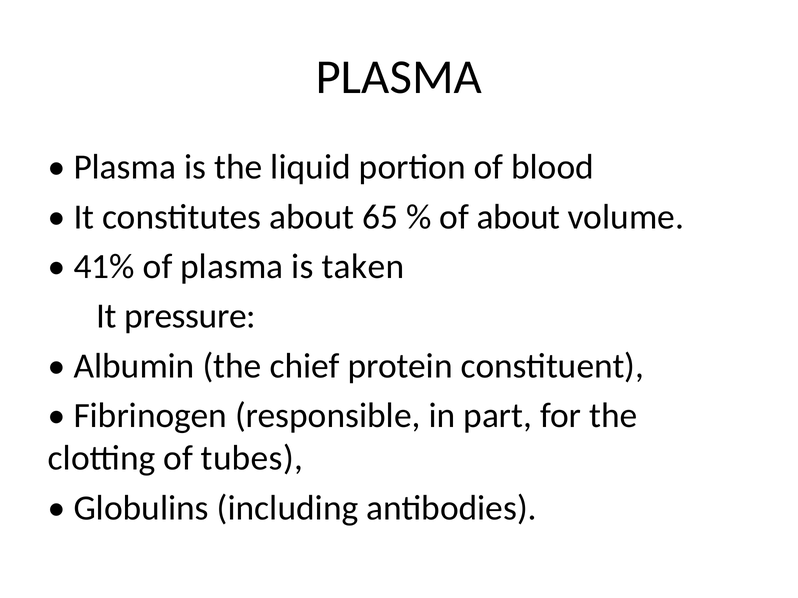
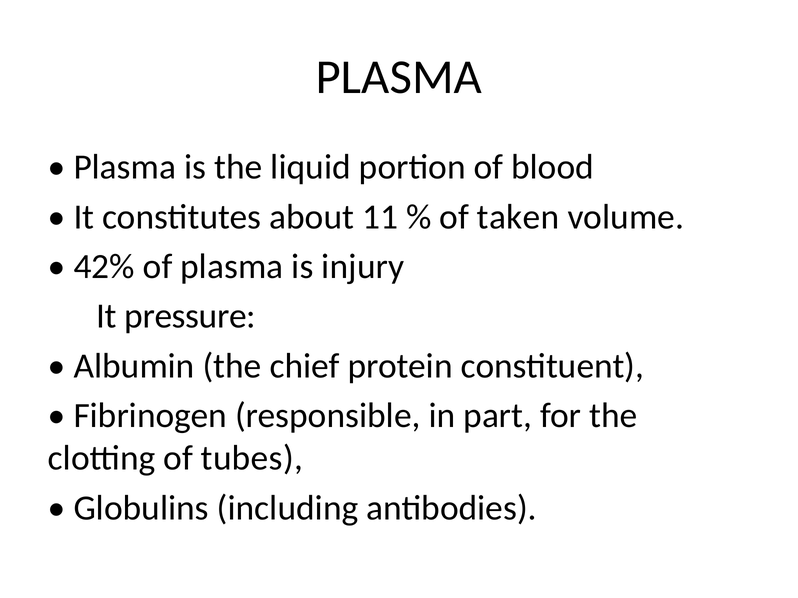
65: 65 -> 11
of about: about -> taken
41%: 41% -> 42%
taken: taken -> injury
